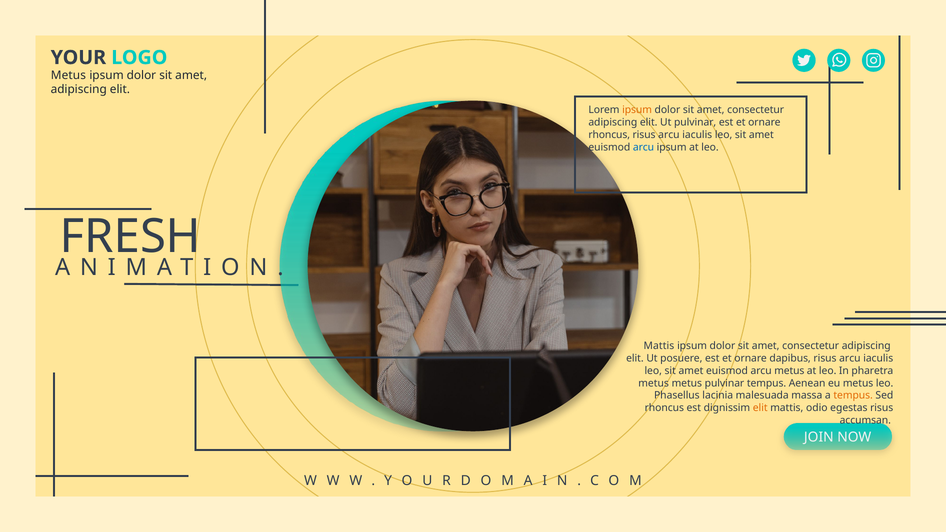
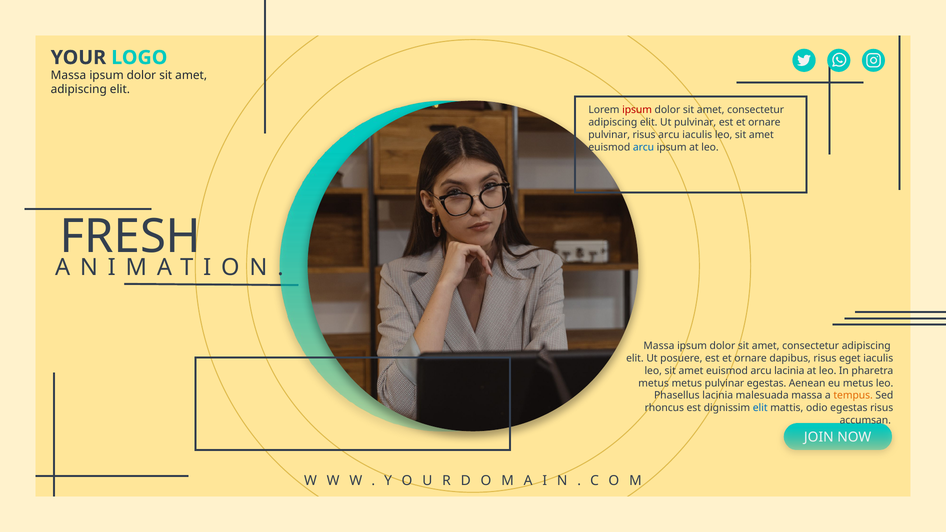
Metus at (68, 75): Metus -> Massa
ipsum at (637, 110) colour: orange -> red
rhoncus at (609, 135): rhoncus -> pulvinar
Mattis at (659, 346): Mattis -> Massa
dapibus risus arcu: arcu -> eget
arcu metus: metus -> lacinia
pulvinar tempus: tempus -> egestas
elit at (760, 408) colour: orange -> blue
